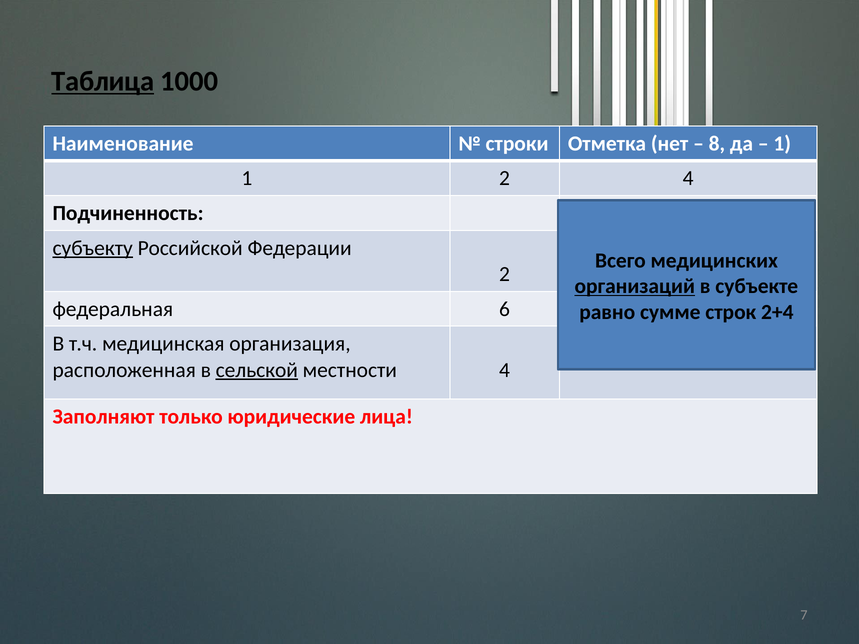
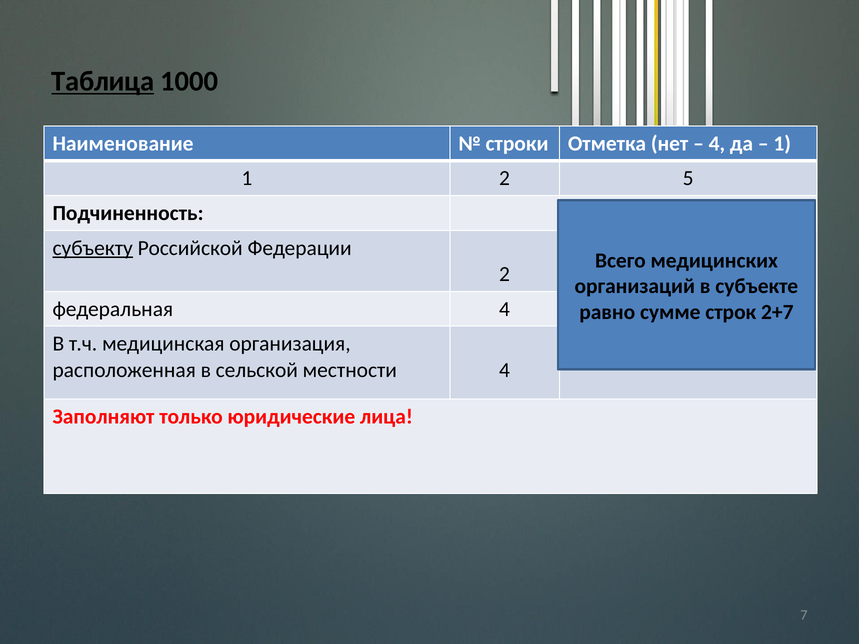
8 at (717, 144): 8 -> 4
2 4: 4 -> 5
организаций underline: present -> none
федеральная 6: 6 -> 4
2+4: 2+4 -> 2+7
сельской underline: present -> none
